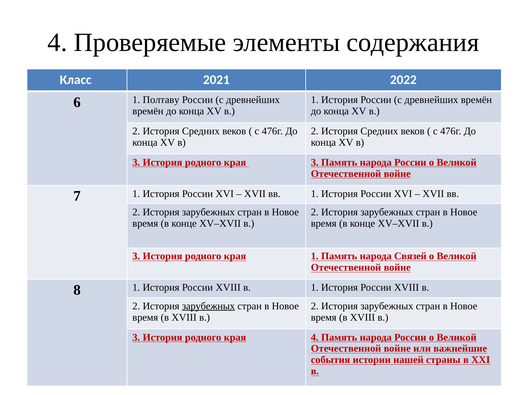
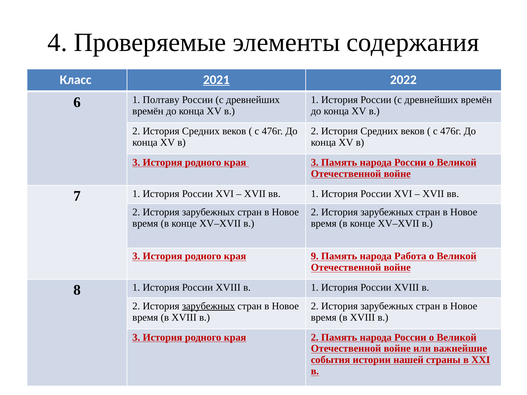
2021 underline: none -> present
края 1: 1 -> 9
Связей: Связей -> Работа
края 4: 4 -> 2
